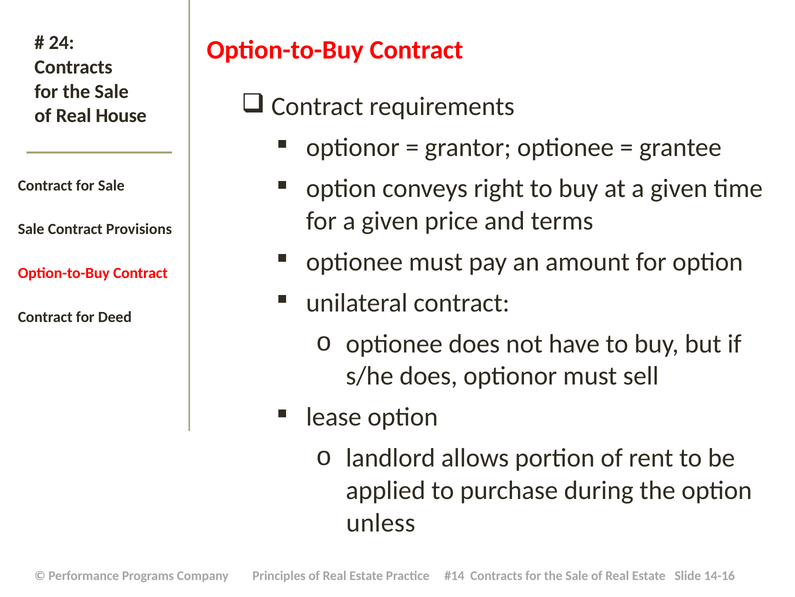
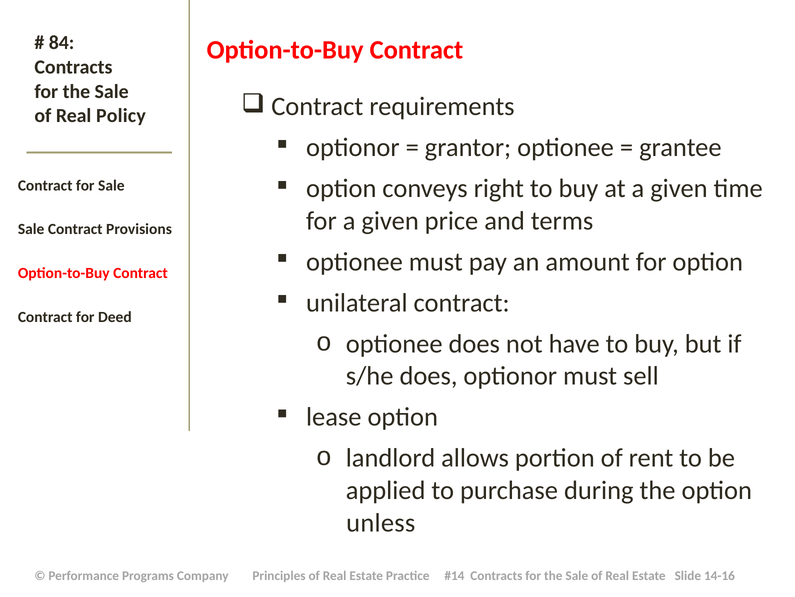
24: 24 -> 84
House: House -> Policy
